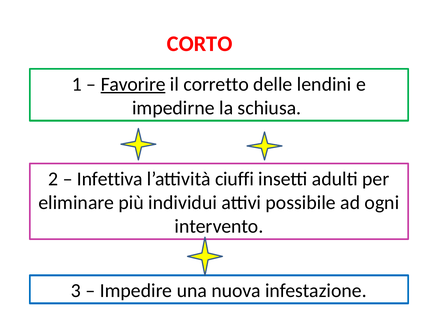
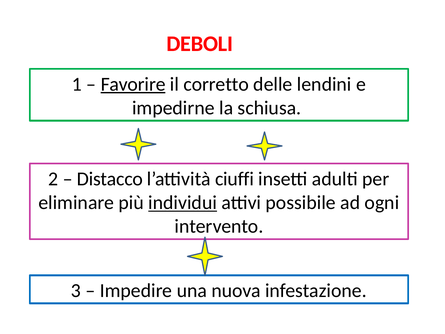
CORTO: CORTO -> DEBOLI
Infettiva: Infettiva -> Distacco
individui underline: none -> present
